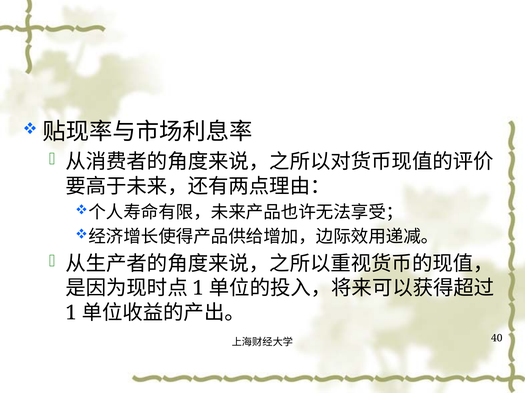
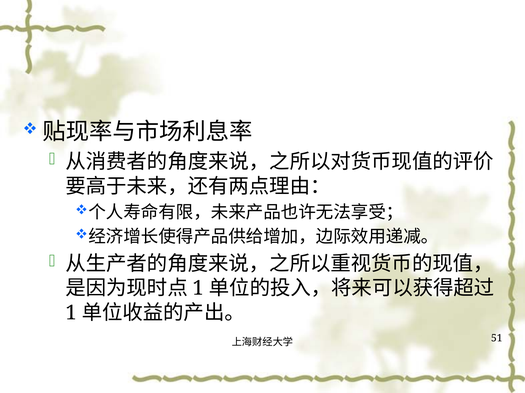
40: 40 -> 51
